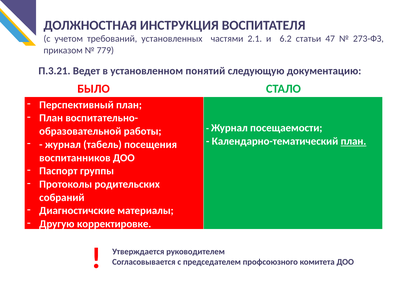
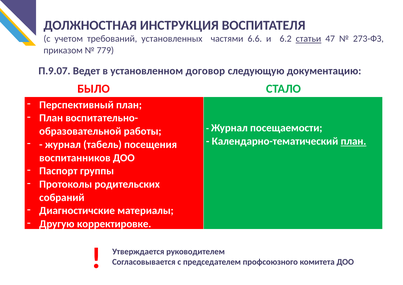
2.1: 2.1 -> 6.6
статьи underline: none -> present
П.3.21: П.3.21 -> П.9.07
понятий: понятий -> договор
